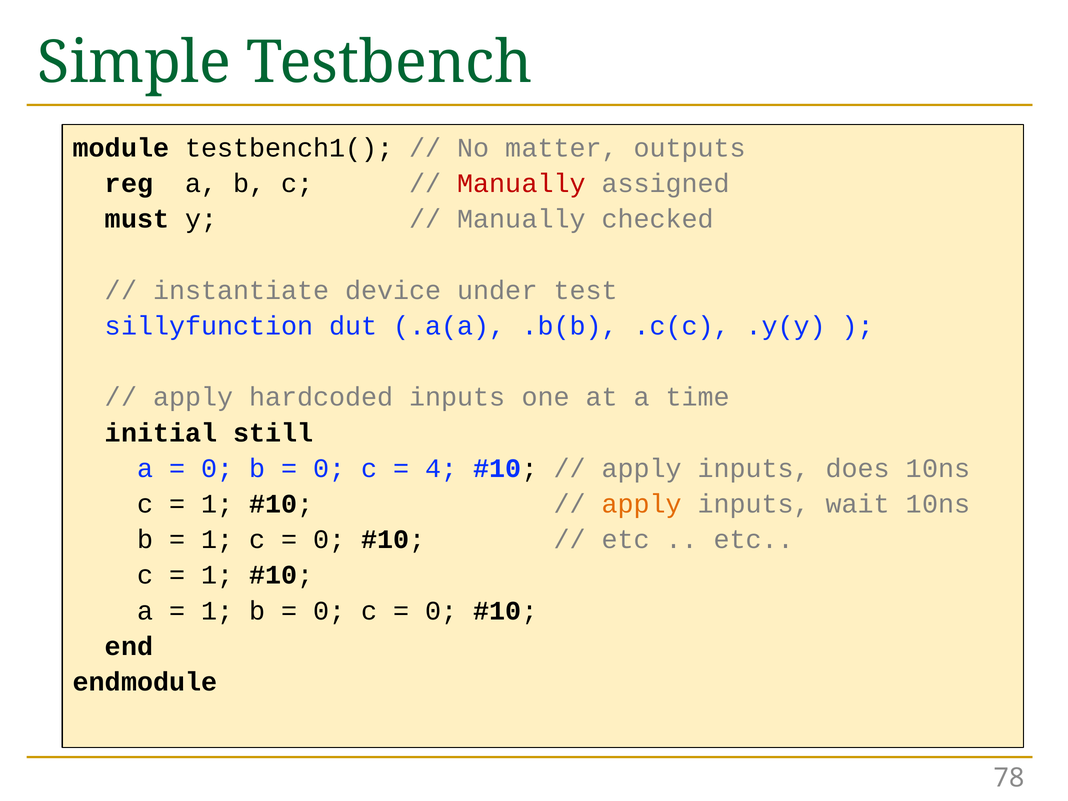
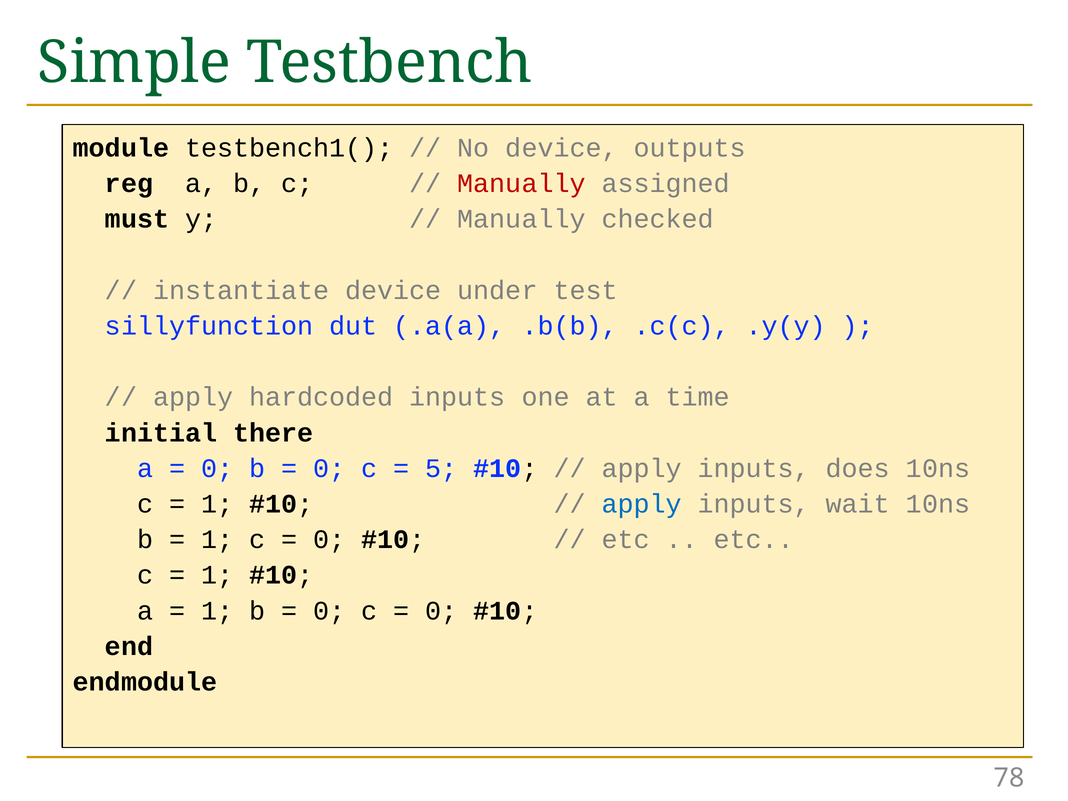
No matter: matter -> device
still: still -> there
4: 4 -> 5
apply at (642, 504) colour: orange -> blue
